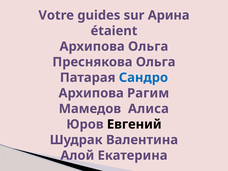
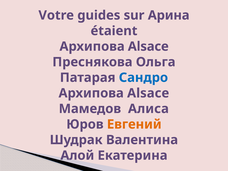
Ольга at (148, 46): Ольга -> Alsace
Рагим at (148, 93): Рагим -> Alsace
Евгений colour: black -> orange
